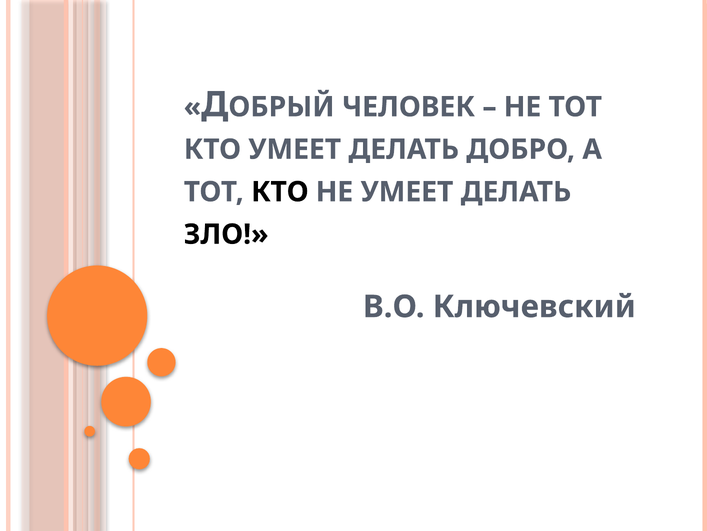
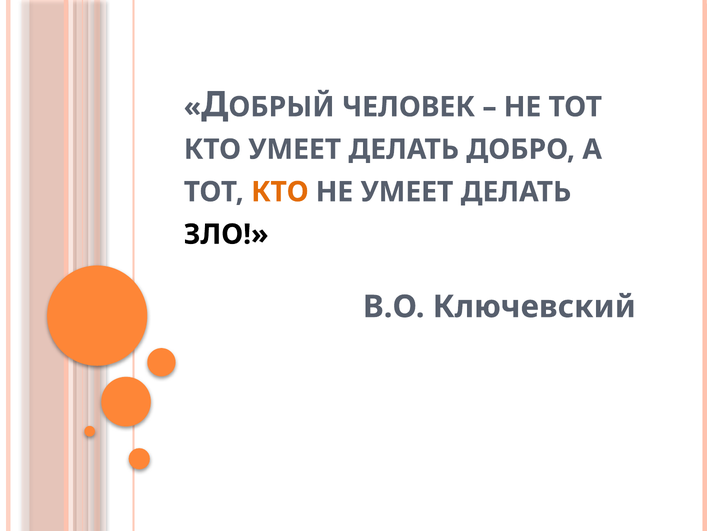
КТО at (280, 192) colour: black -> orange
